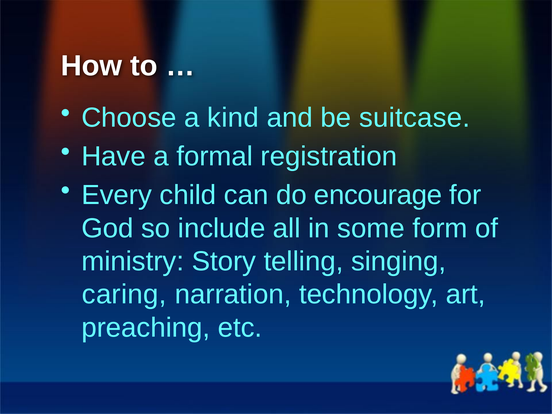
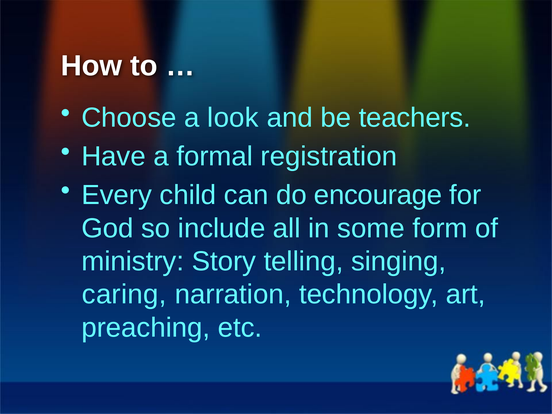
kind: kind -> look
suitcase: suitcase -> teachers
